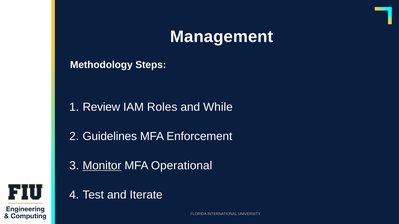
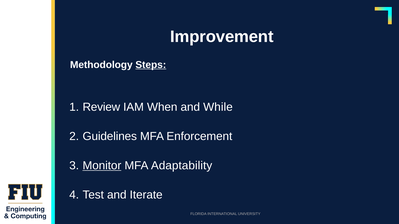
Management: Management -> Improvement
Steps underline: none -> present
Roles: Roles -> When
Operational: Operational -> Adaptability
